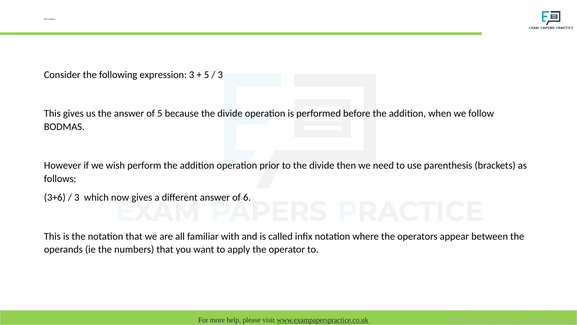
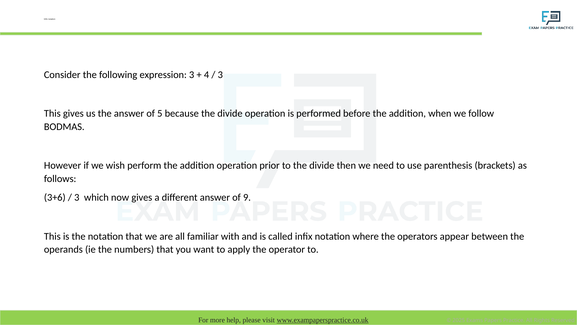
5 at (207, 75): 5 -> 4
6: 6 -> 9
